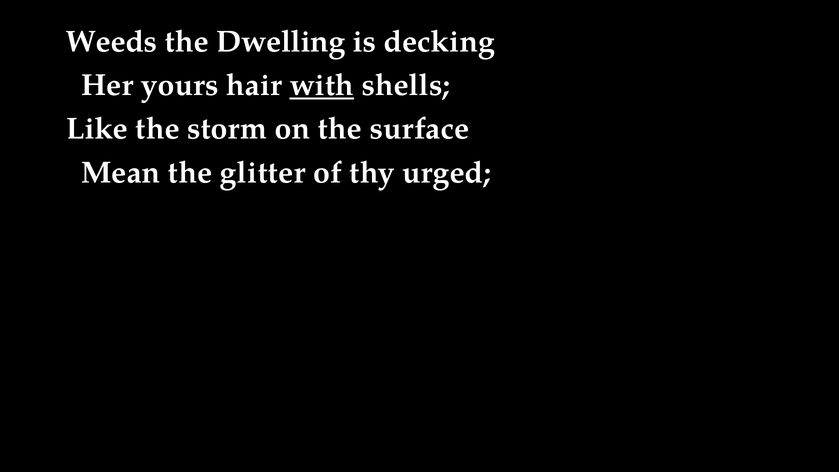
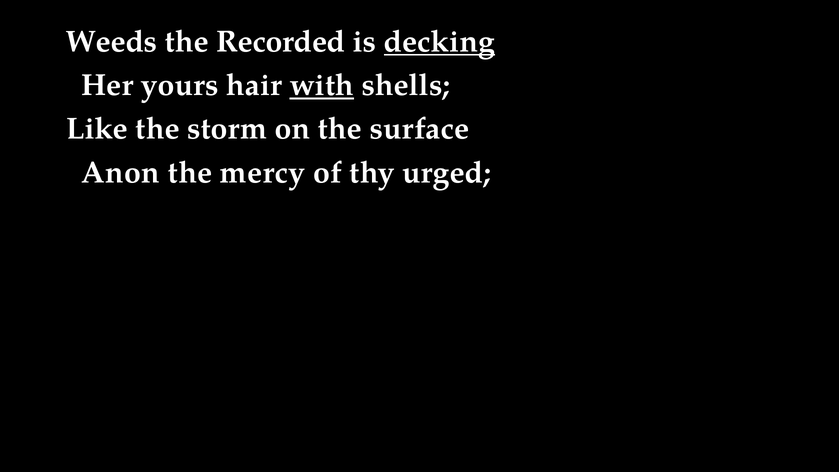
Dwelling: Dwelling -> Recorded
decking underline: none -> present
Mean: Mean -> Anon
glitter: glitter -> mercy
